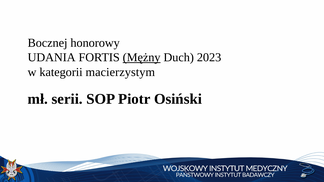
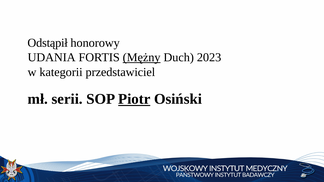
Bocznej: Bocznej -> Odstąpił
macierzystym: macierzystym -> przedstawiciel
Piotr underline: none -> present
